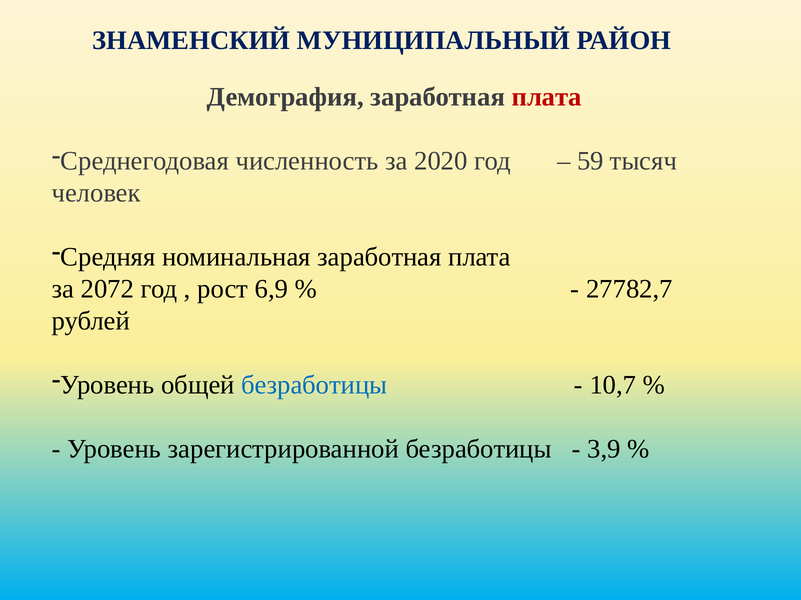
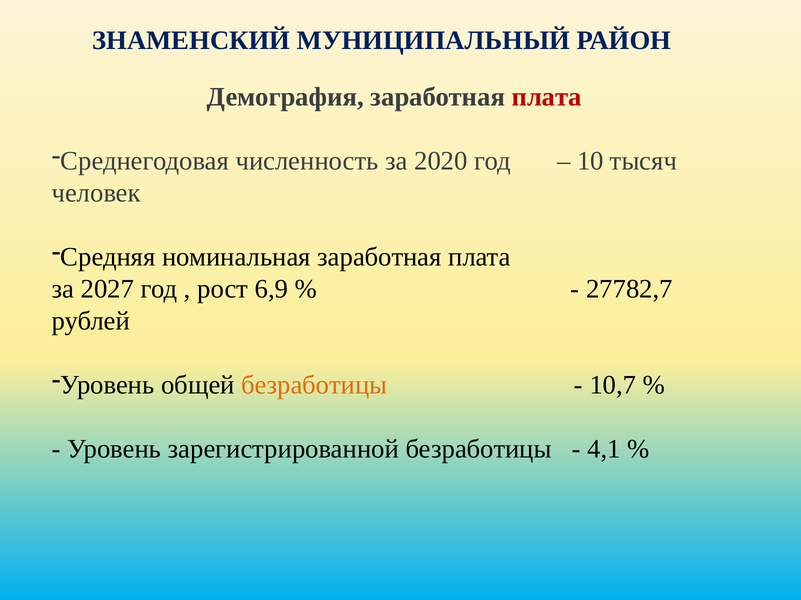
59: 59 -> 10
2072: 2072 -> 2027
безработицы at (314, 385) colour: blue -> orange
3,9: 3,9 -> 4,1
